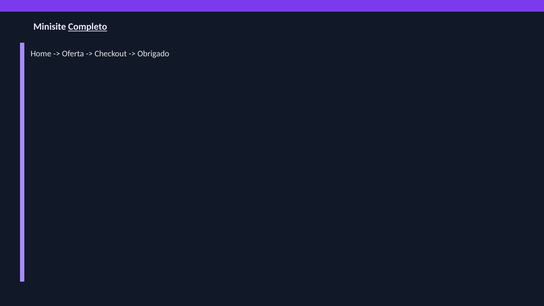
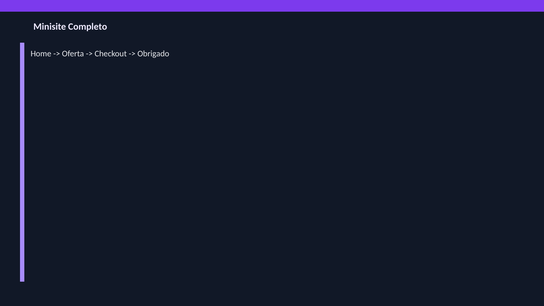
Completo underline: present -> none
